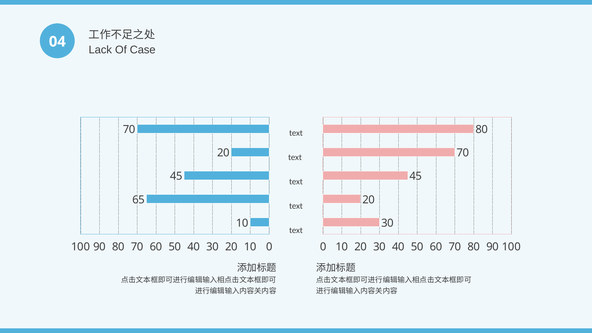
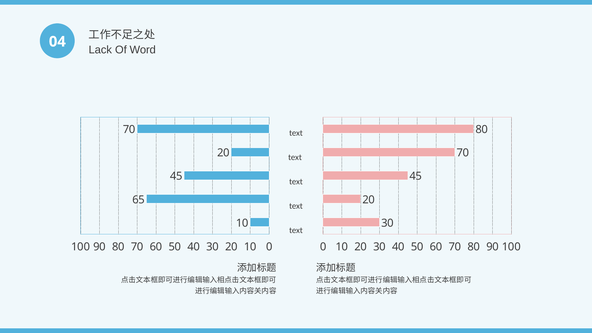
Case: Case -> Word
